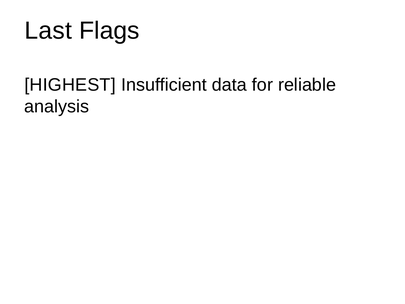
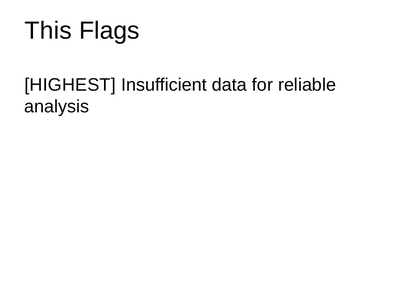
Last: Last -> This
